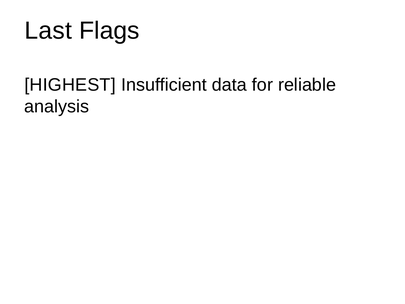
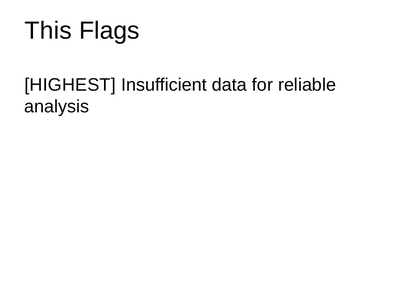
Last: Last -> This
